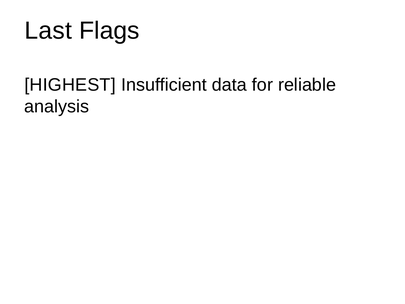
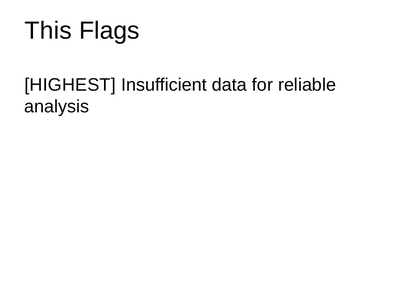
Last: Last -> This
